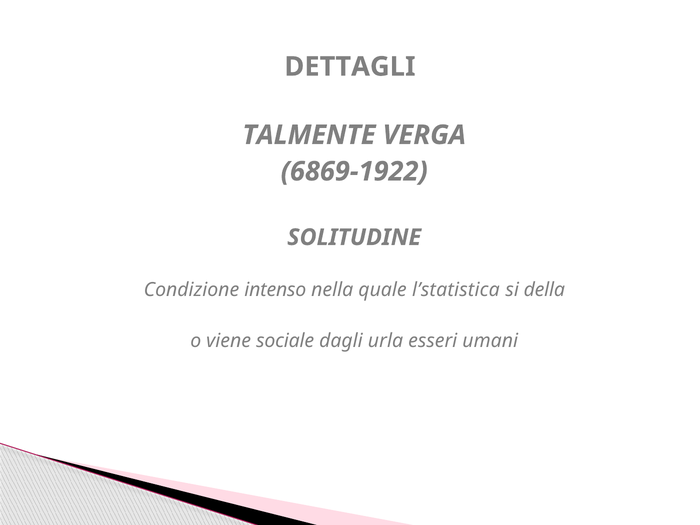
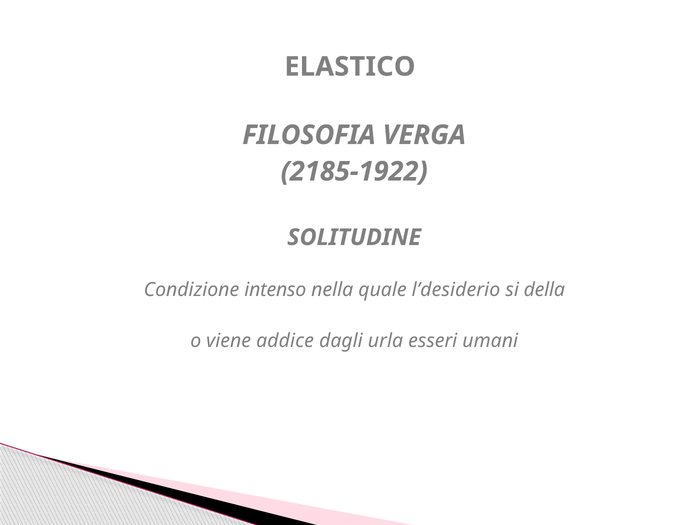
DETTAGLI: DETTAGLI -> ELASTICO
TALMENTE: TALMENTE -> FILOSOFIA
6869-1922: 6869-1922 -> 2185-1922
l’statistica: l’statistica -> l’desiderio
sociale: sociale -> addice
